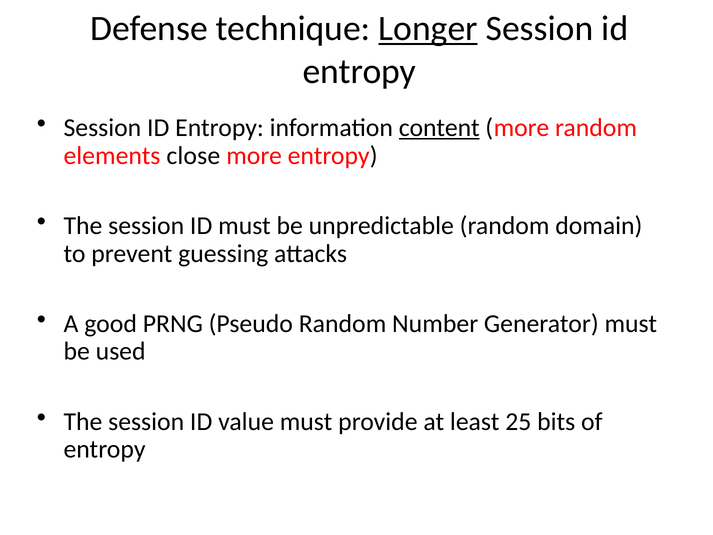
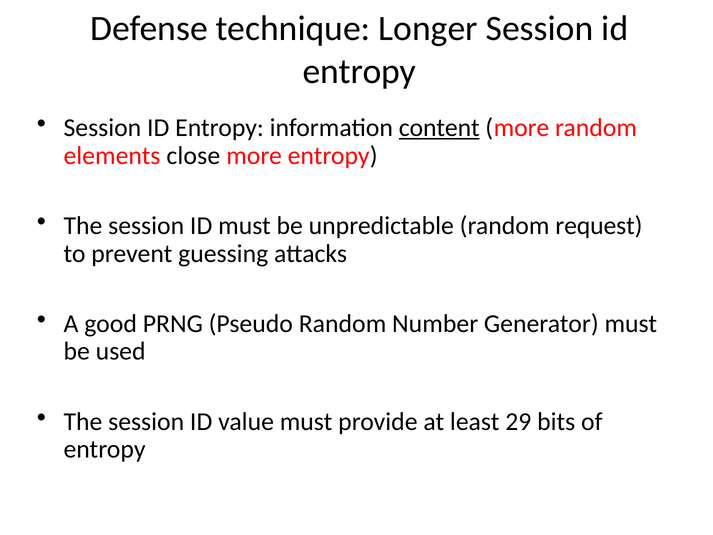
Longer underline: present -> none
domain: domain -> request
25: 25 -> 29
